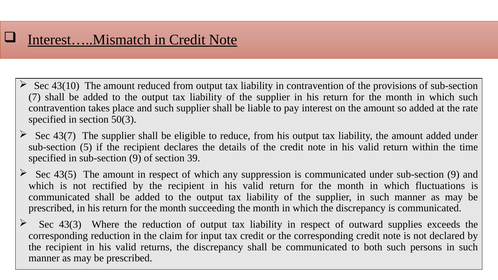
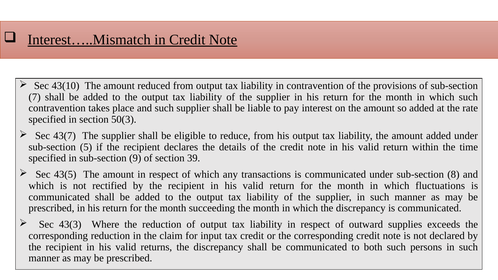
suppression: suppression -> transactions
under sub-section 9: 9 -> 8
